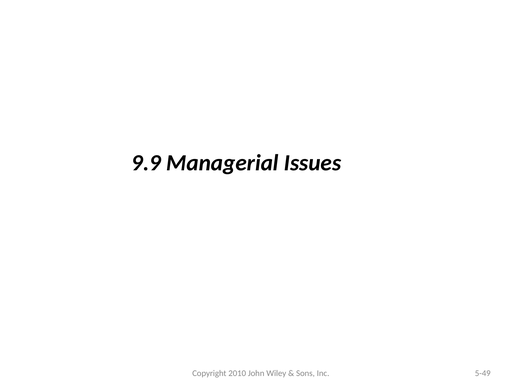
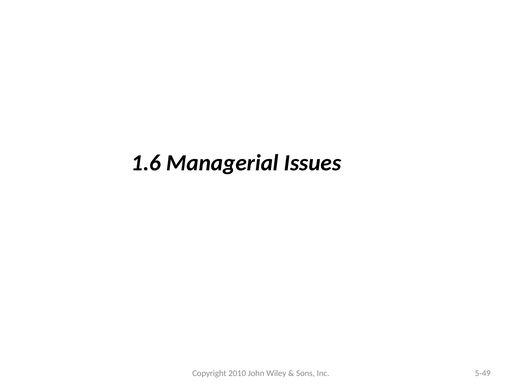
9.9: 9.9 -> 1.6
